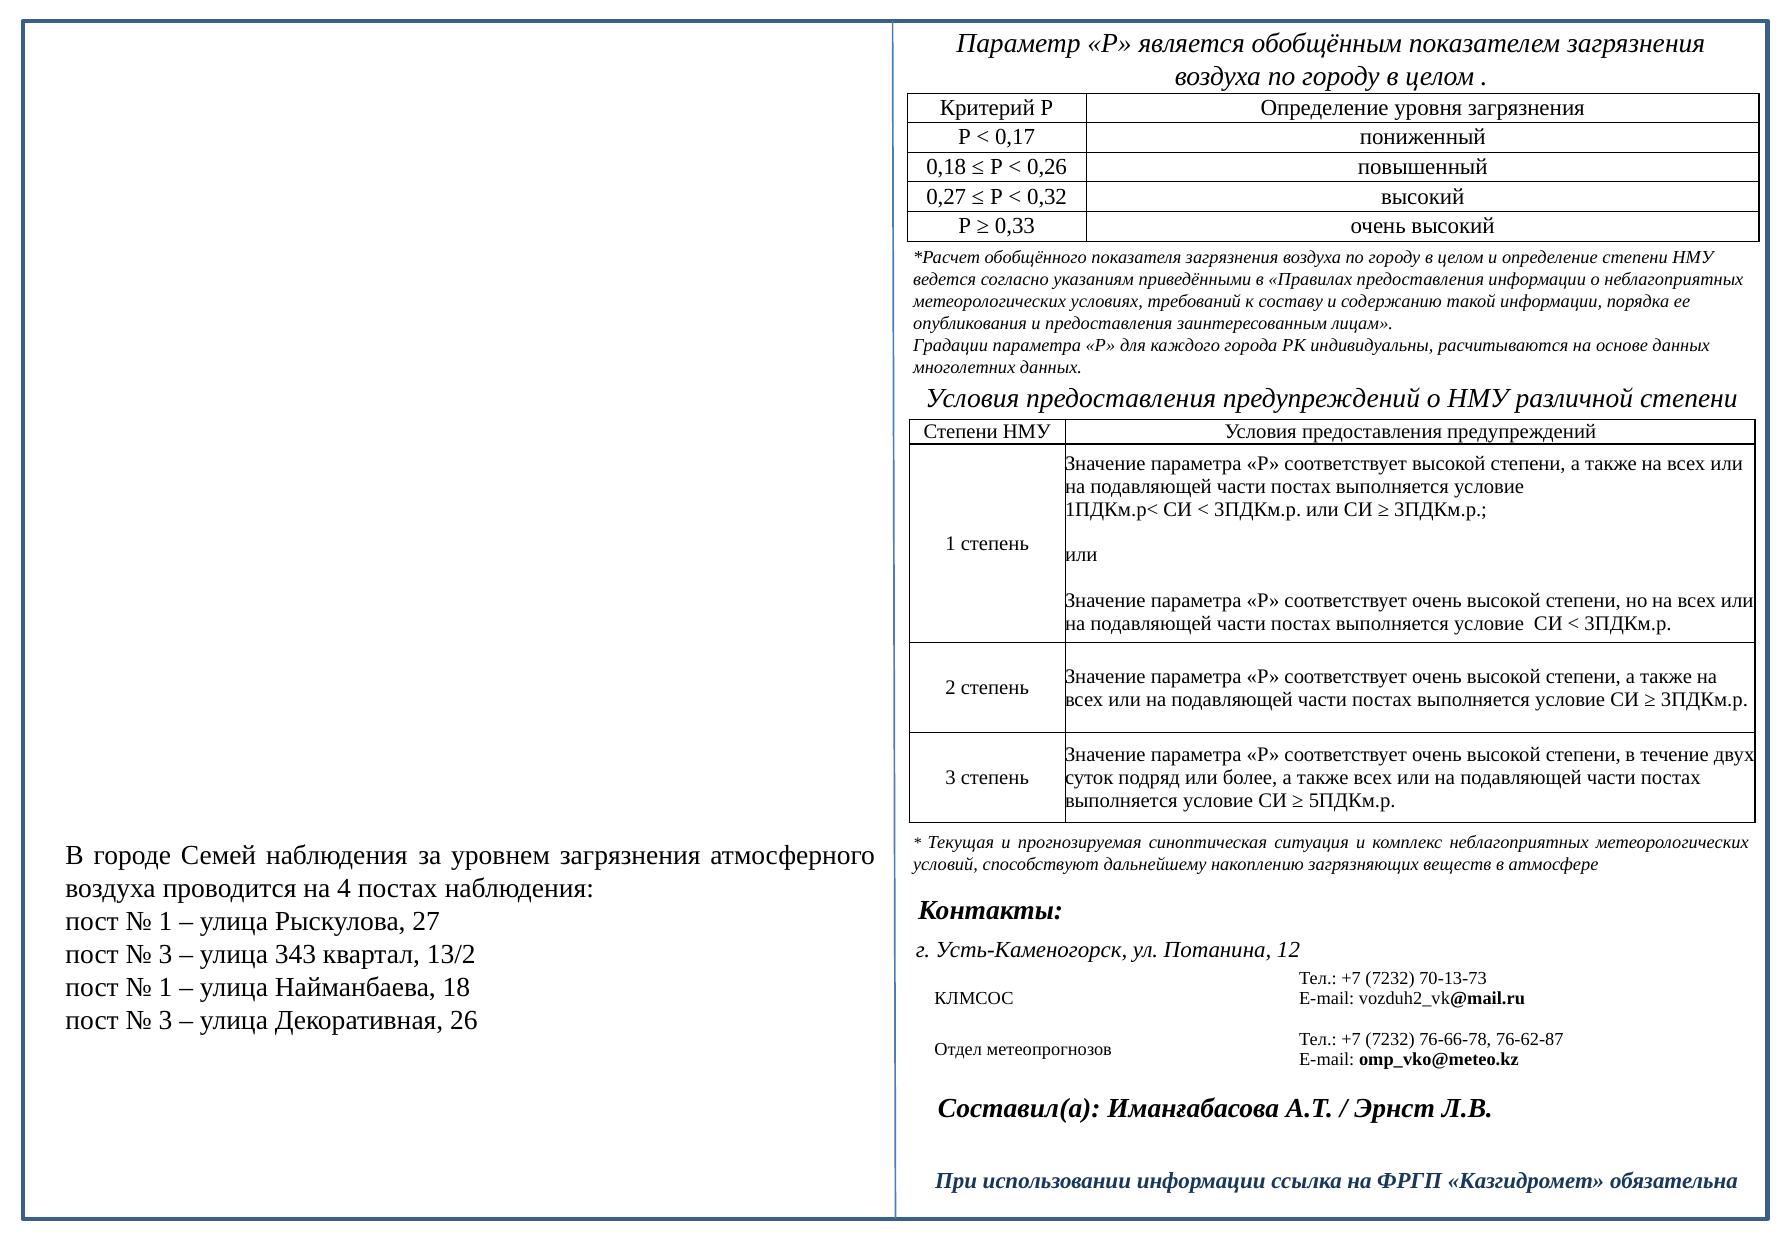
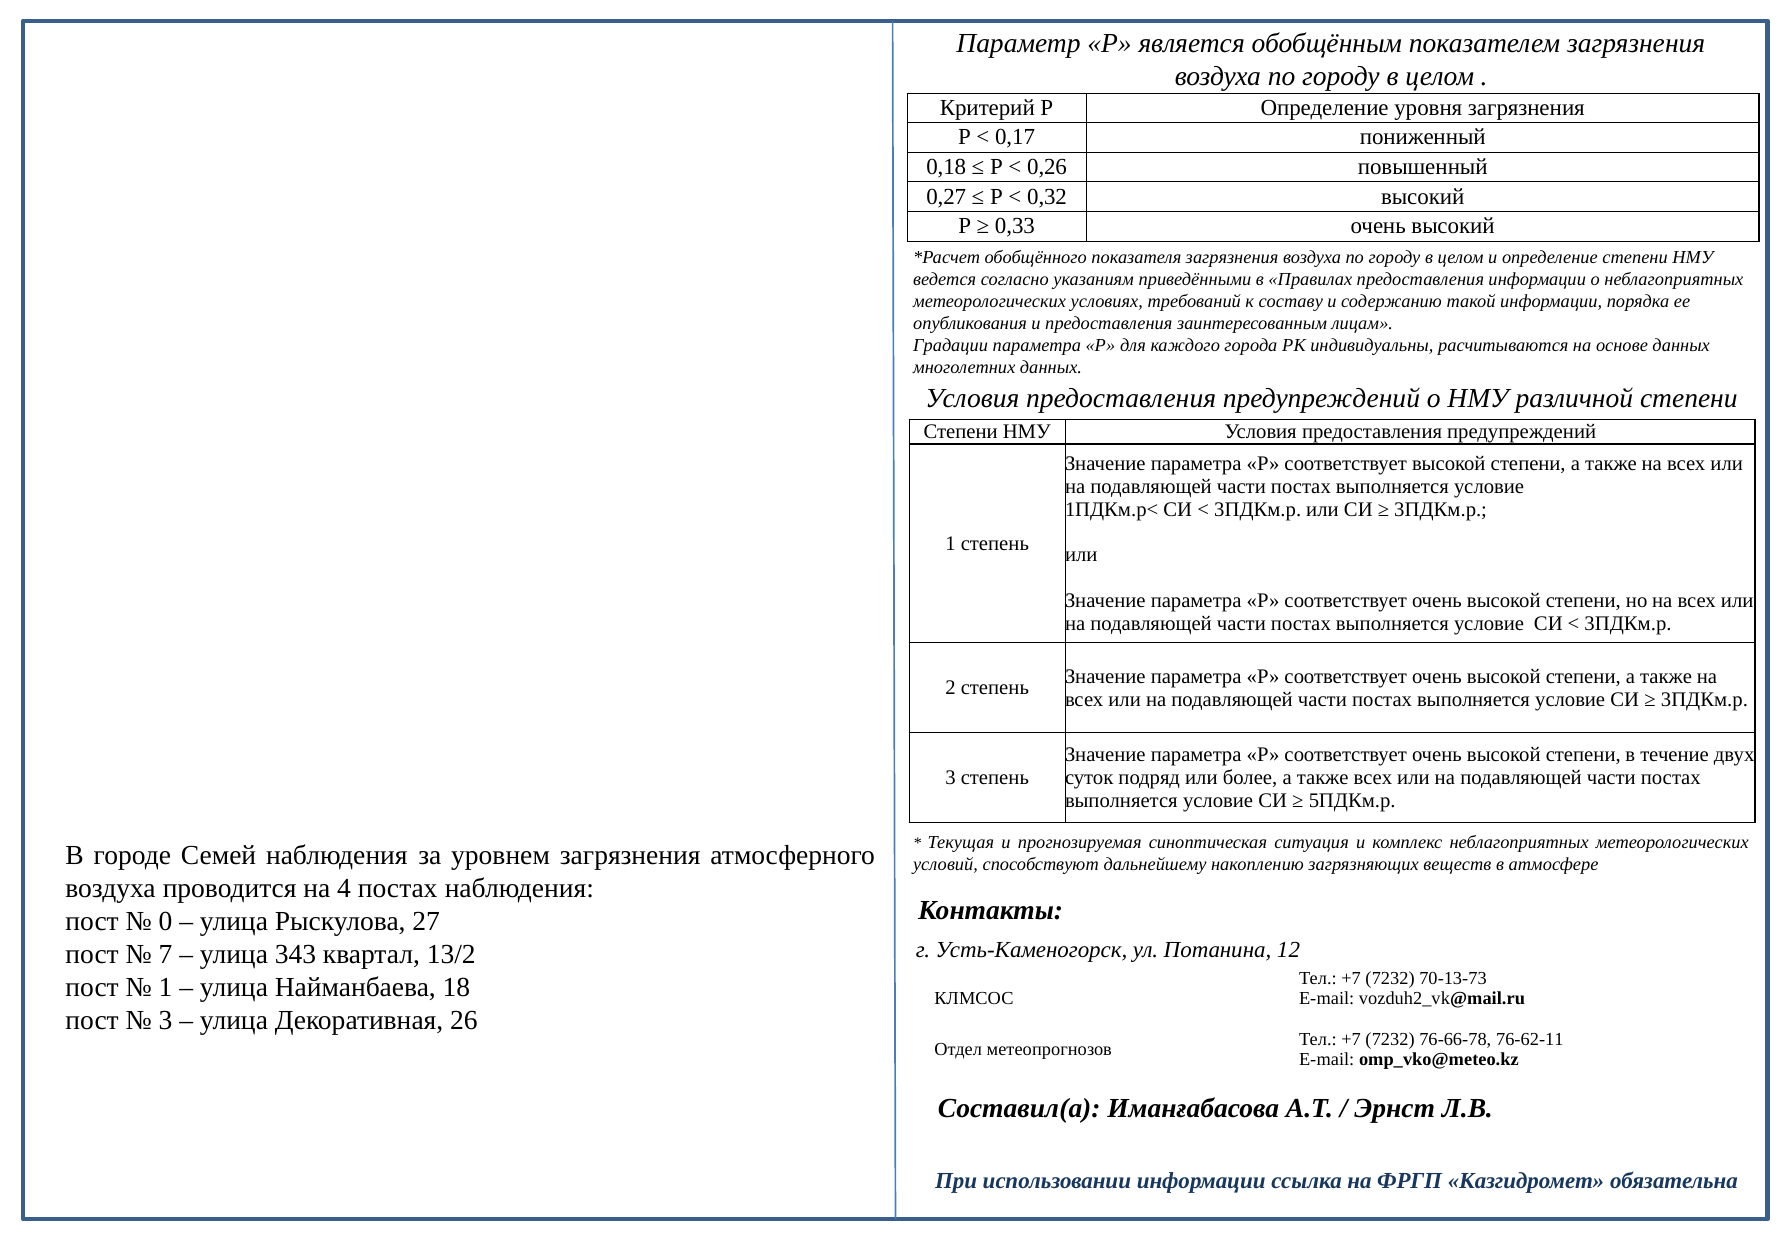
1 at (166, 921): 1 -> 0
3 at (166, 954): 3 -> 7
76-62-87: 76-62-87 -> 76-62-11
